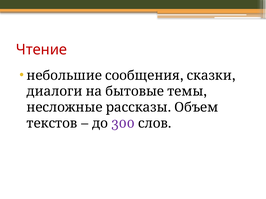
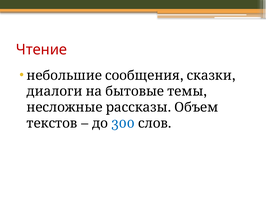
300 colour: purple -> blue
